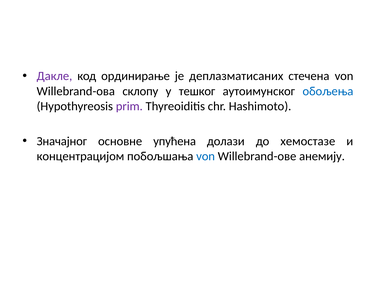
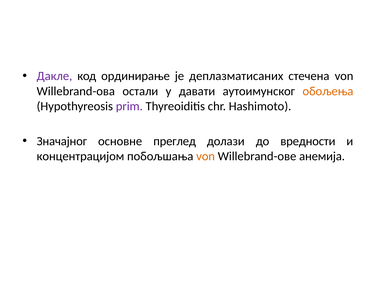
склопу: склопу -> остали
тешког: тешког -> давати
обољења colour: blue -> orange
упућена: упућена -> преглед
хемостазе: хемостазе -> вредности
von at (206, 156) colour: blue -> orange
анемију: анемију -> анемија
